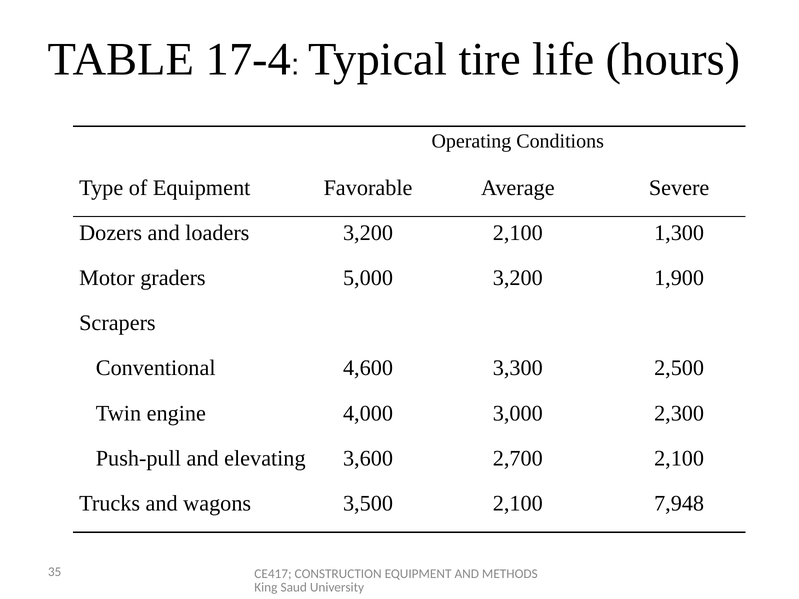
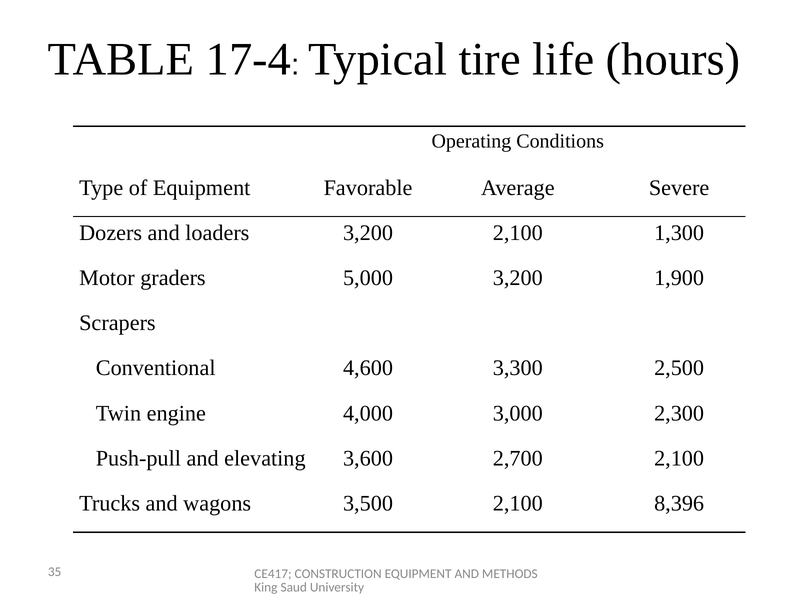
7,948: 7,948 -> 8,396
